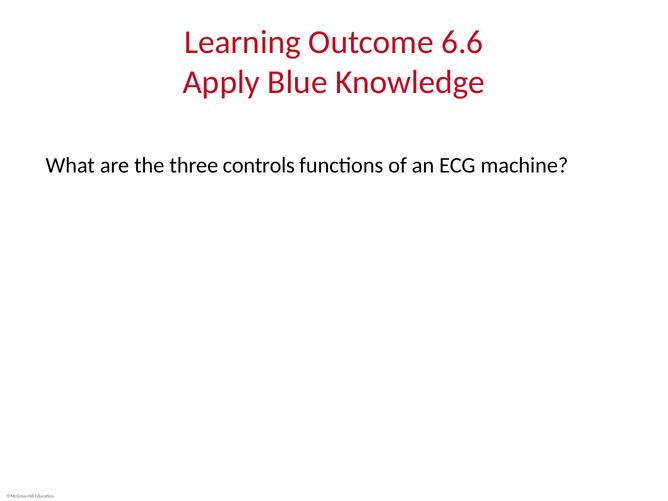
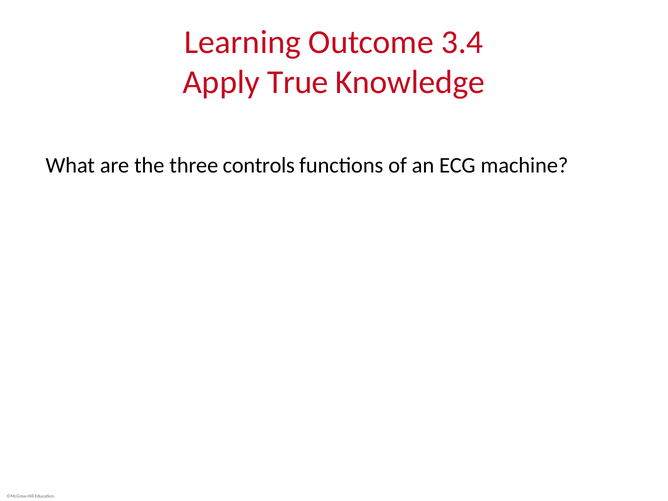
6.6: 6.6 -> 3.4
Blue: Blue -> True
